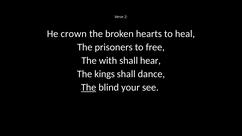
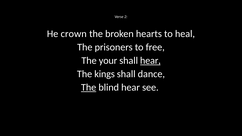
with: with -> your
hear at (150, 61) underline: none -> present
blind your: your -> hear
